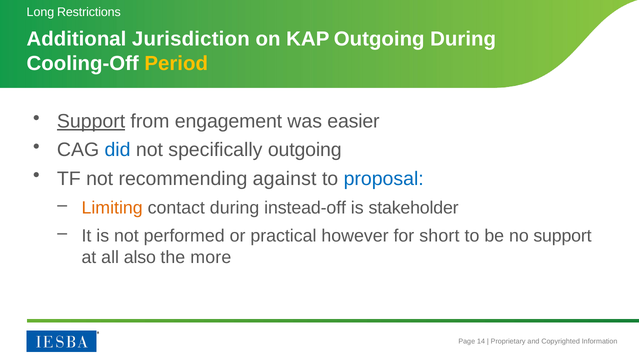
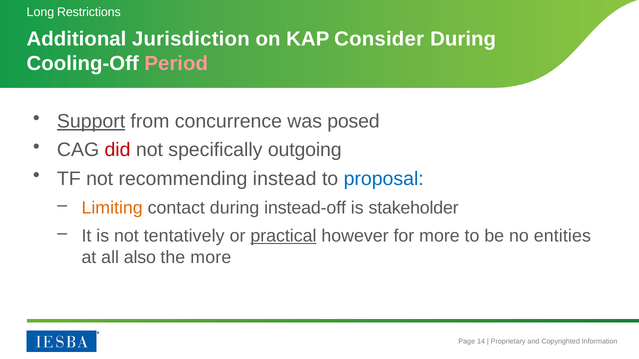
KAP Outgoing: Outgoing -> Consider
Period colour: yellow -> pink
engagement: engagement -> concurrence
easier: easier -> posed
did colour: blue -> red
against: against -> instead
performed: performed -> tentatively
practical underline: none -> present
for short: short -> more
no support: support -> entities
